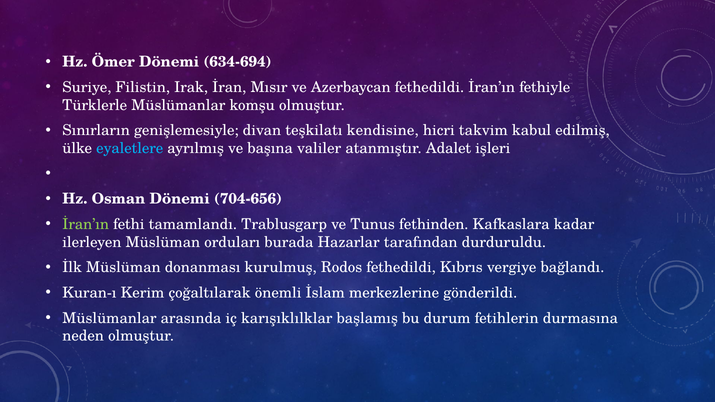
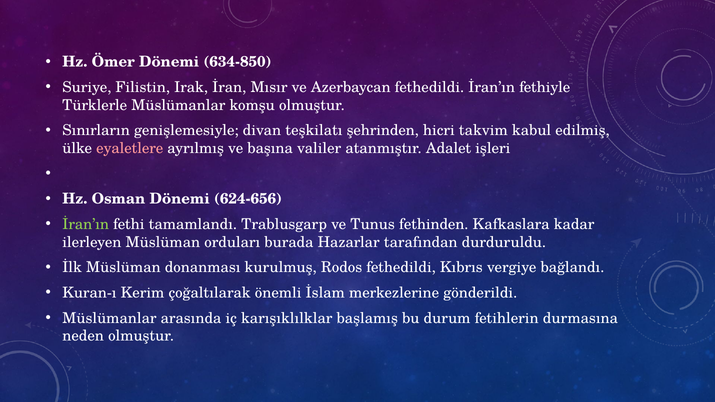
634-694: 634-694 -> 634-850
kendisine: kendisine -> şehrinden
eyaletlere colour: light blue -> pink
704-656: 704-656 -> 624-656
